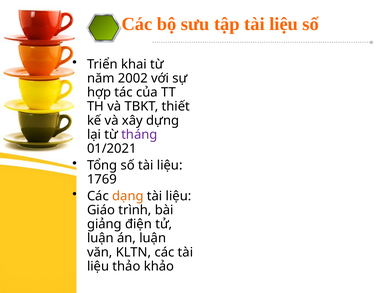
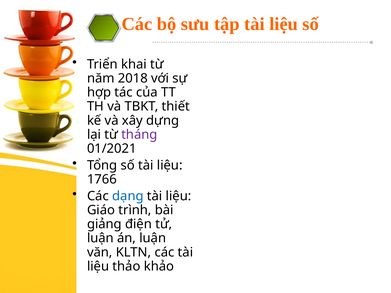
2002: 2002 -> 2018
1769: 1769 -> 1766
dạng colour: orange -> blue
